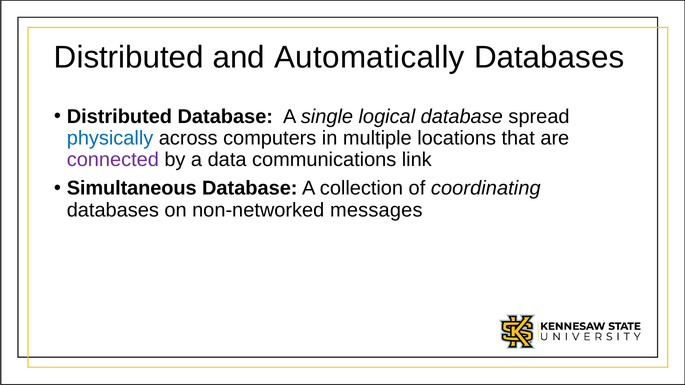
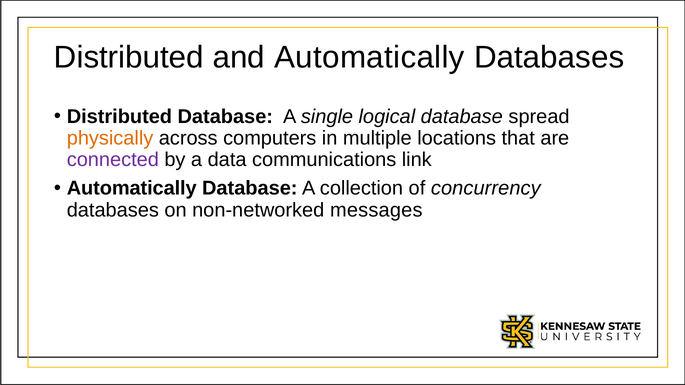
physically colour: blue -> orange
Simultaneous at (132, 189): Simultaneous -> Automatically
coordinating: coordinating -> concurrency
